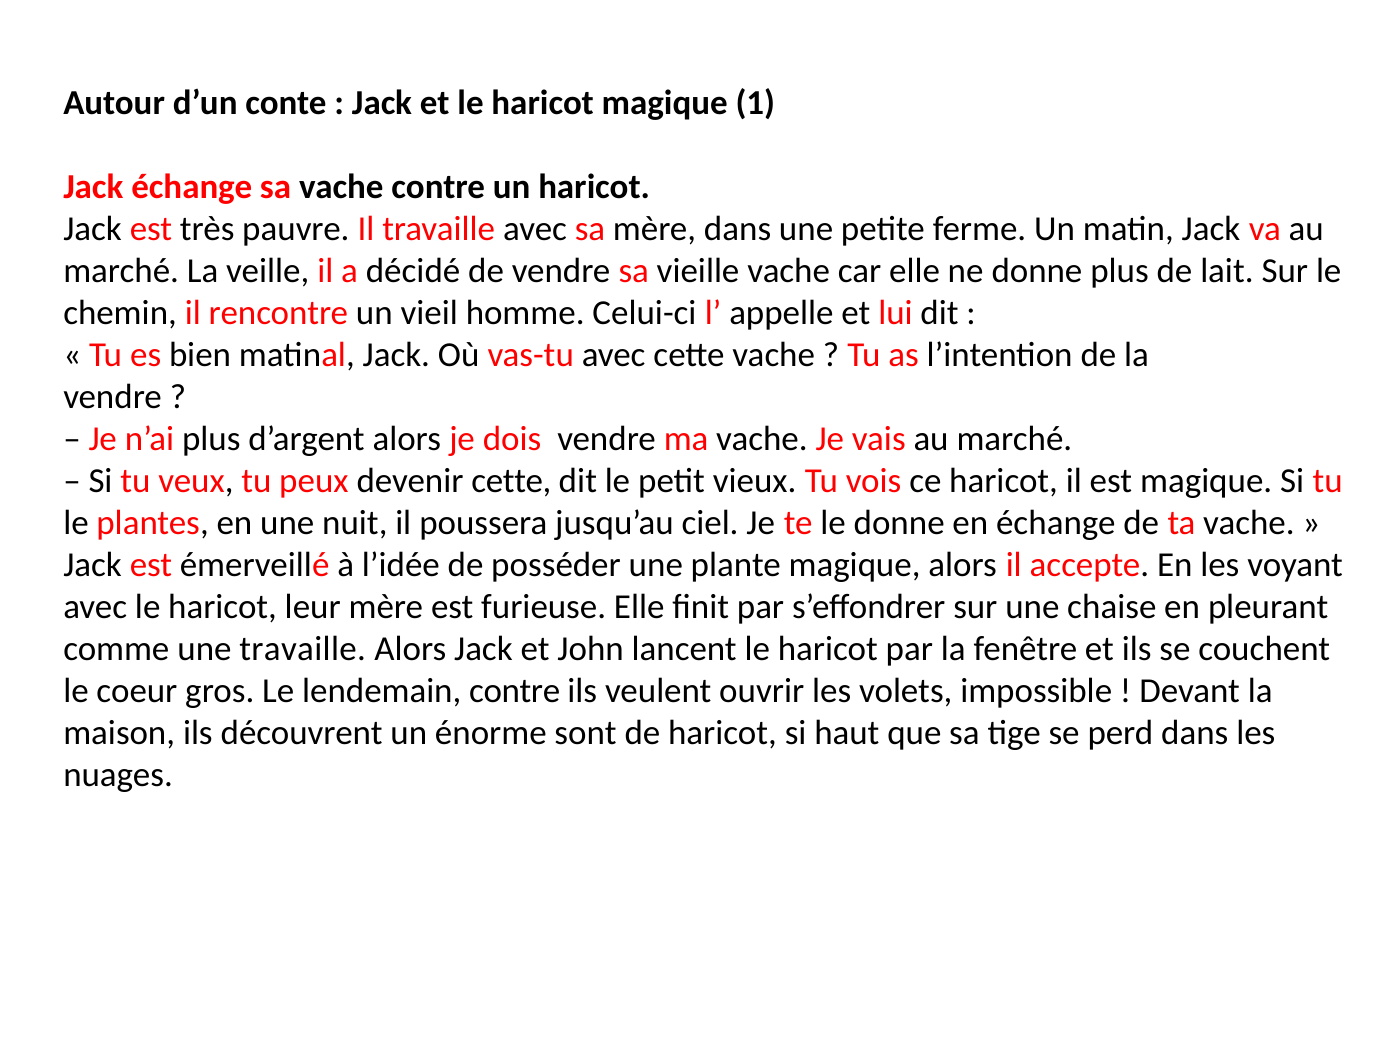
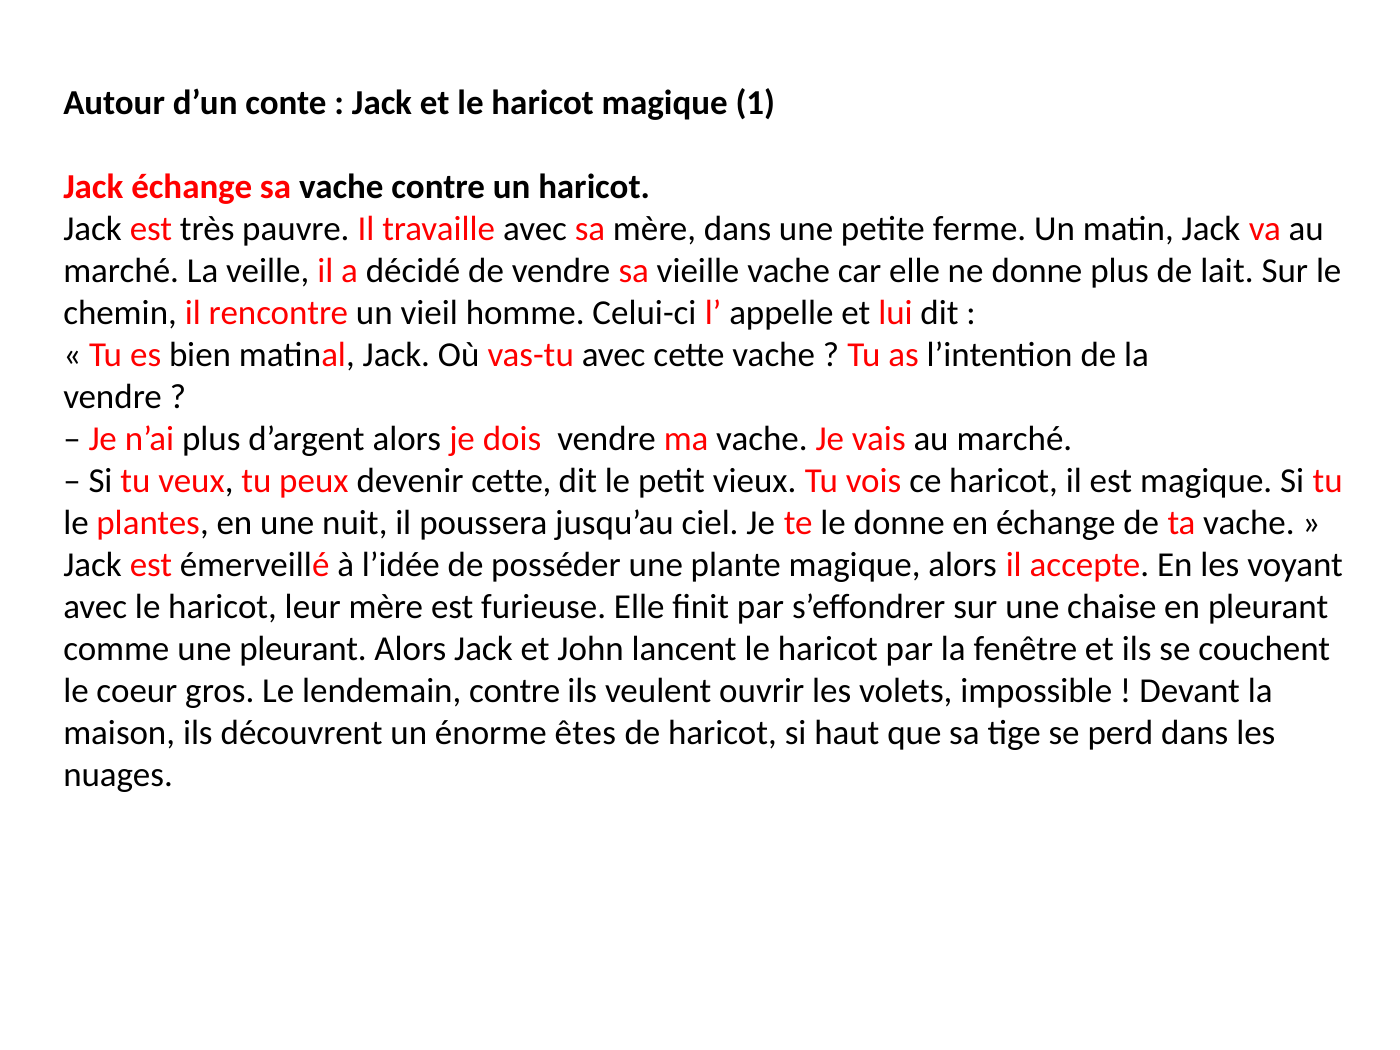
une travaille: travaille -> pleurant
sont: sont -> êtes
